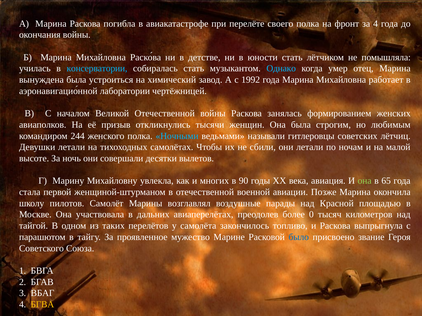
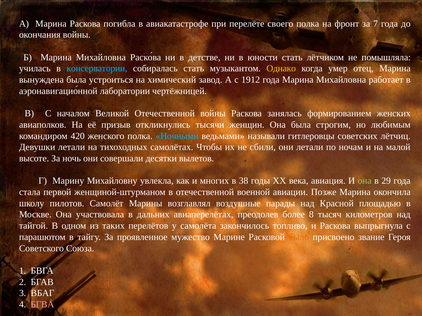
за 4: 4 -> 7
Однако colour: light blue -> yellow
1992: 1992 -> 1912
244: 244 -> 420
90: 90 -> 38
65: 65 -> 29
0: 0 -> 8
было colour: blue -> orange
БГВА colour: yellow -> pink
